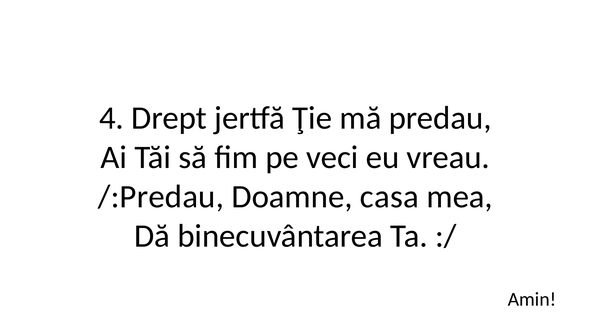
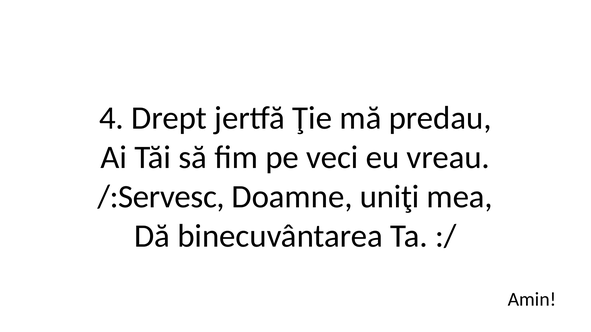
/:Predau: /:Predau -> /:Servesc
casa: casa -> uniţi
